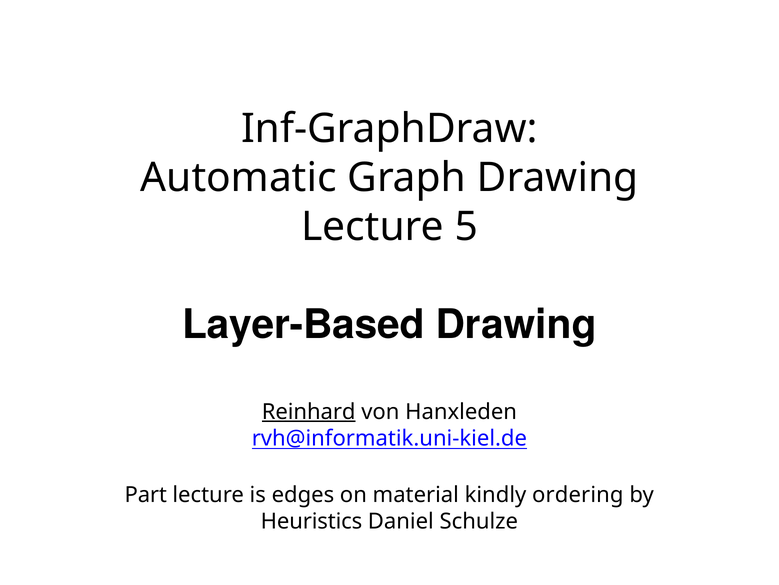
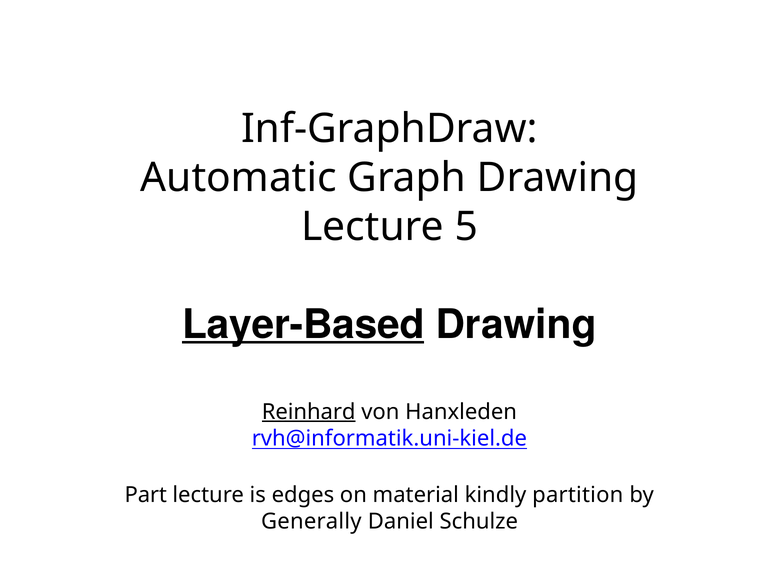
Layer-Based underline: none -> present
ordering: ordering -> partition
Heuristics: Heuristics -> Generally
